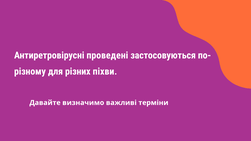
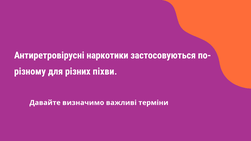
проведені: проведені -> наркотики
